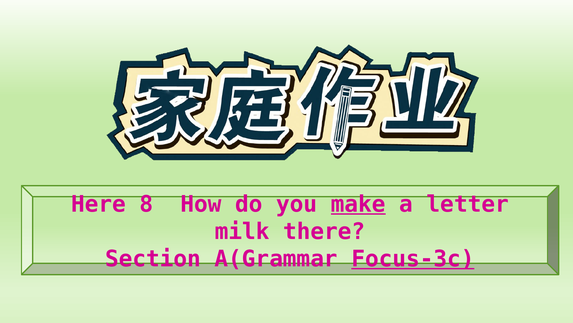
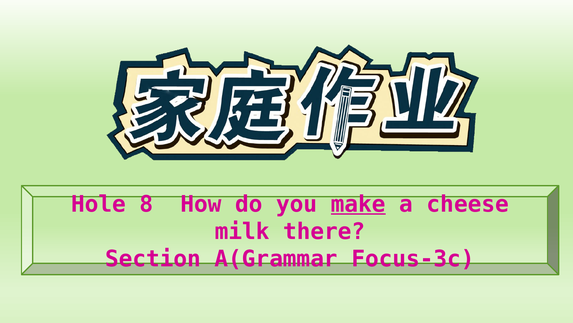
Here: Here -> Hole
letter: letter -> cheese
Focus-3c underline: present -> none
